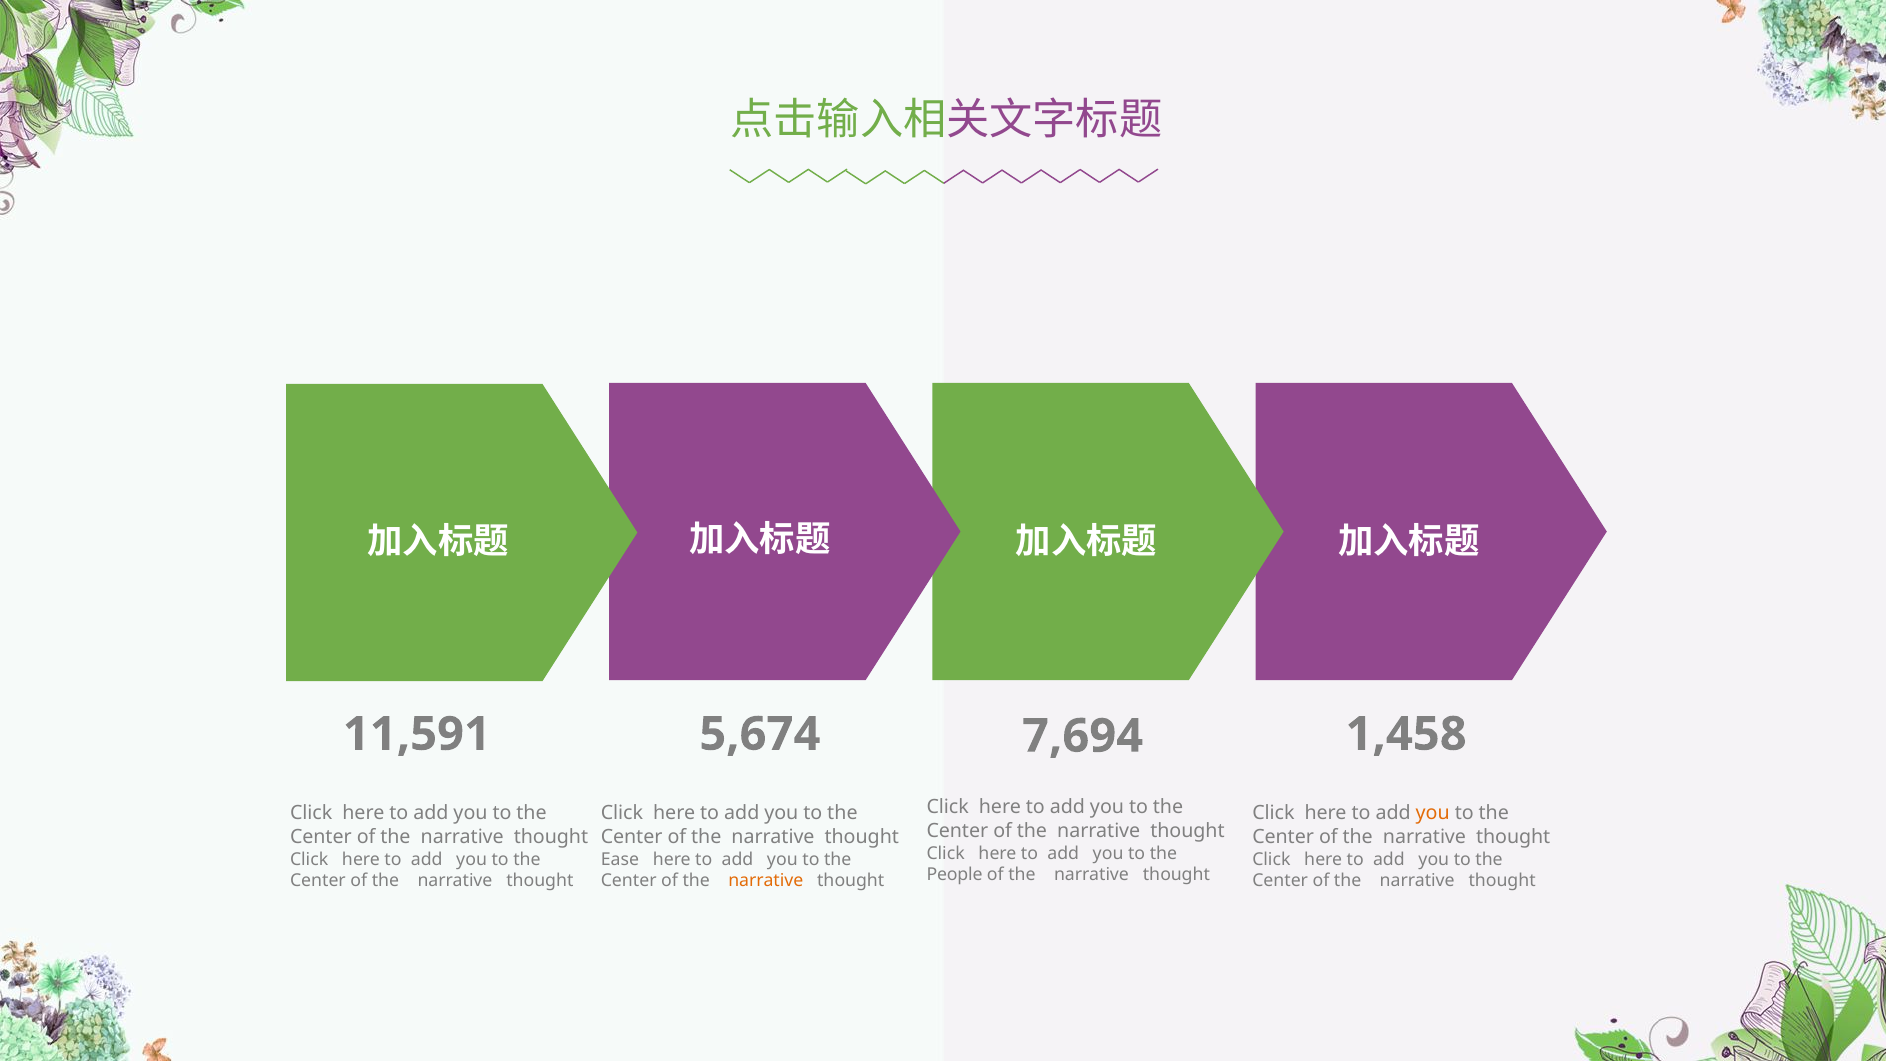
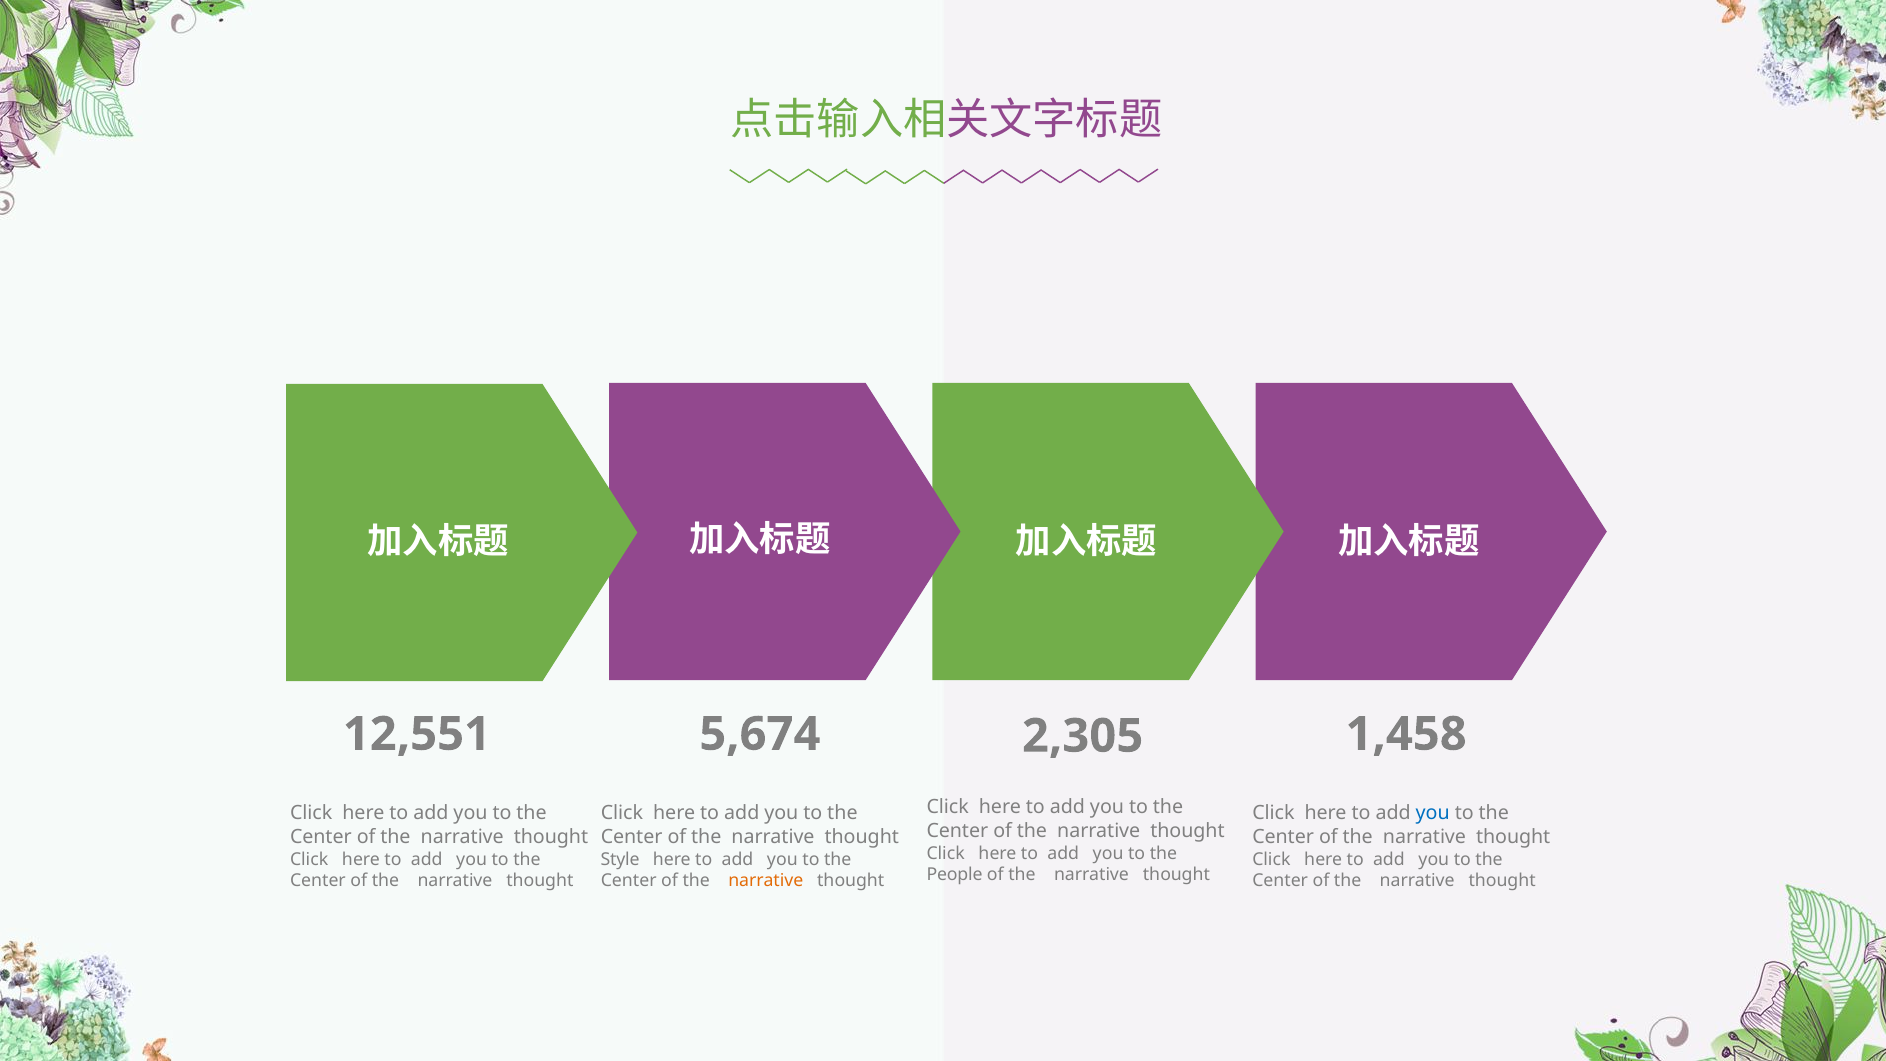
11,591: 11,591 -> 12,551
7,694: 7,694 -> 2,305
you at (1433, 814) colour: orange -> blue
Ease: Ease -> Style
